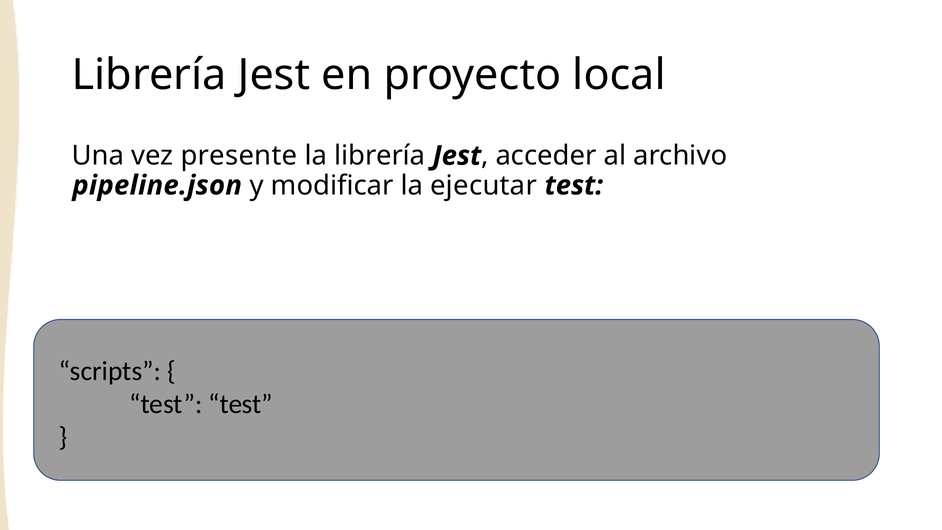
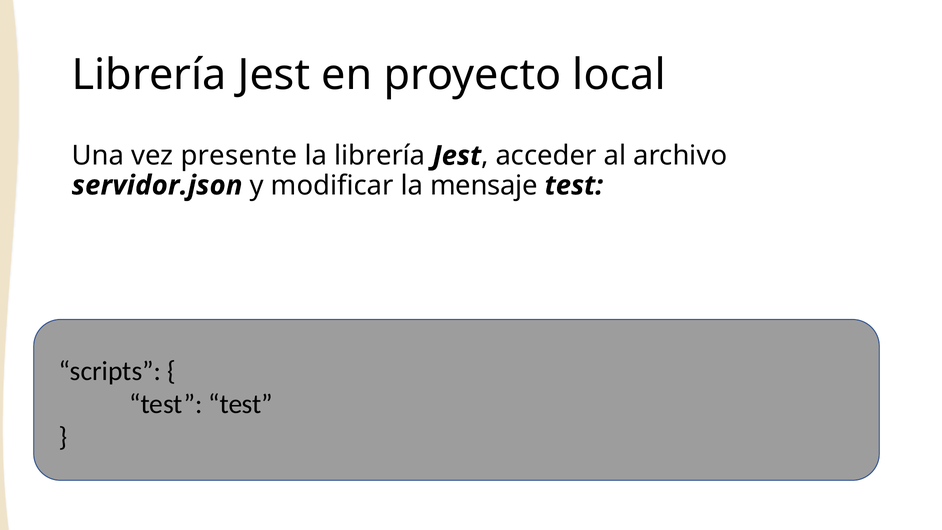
pipeline.json: pipeline.json -> servidor.json
ejecutar: ejecutar -> mensaje
